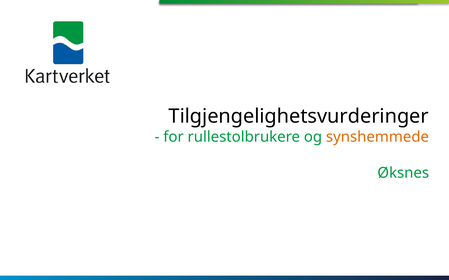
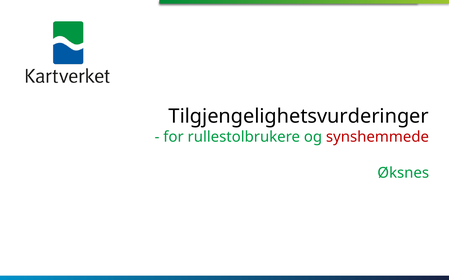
synshemmede colour: orange -> red
